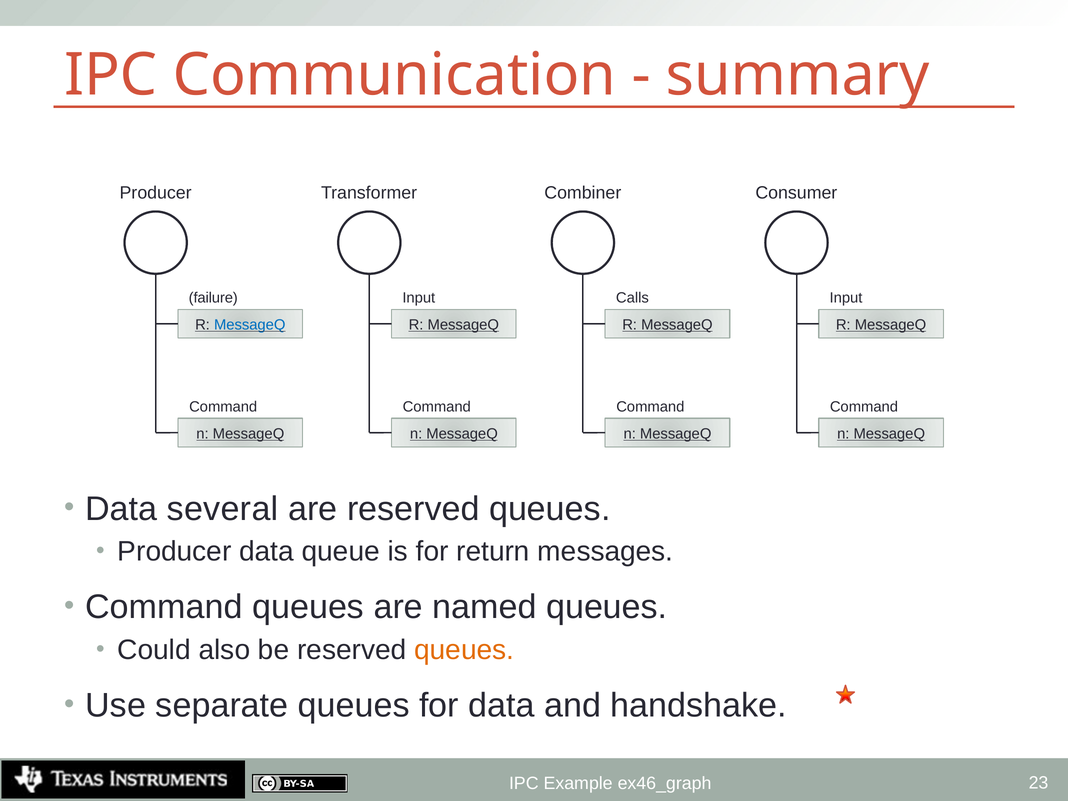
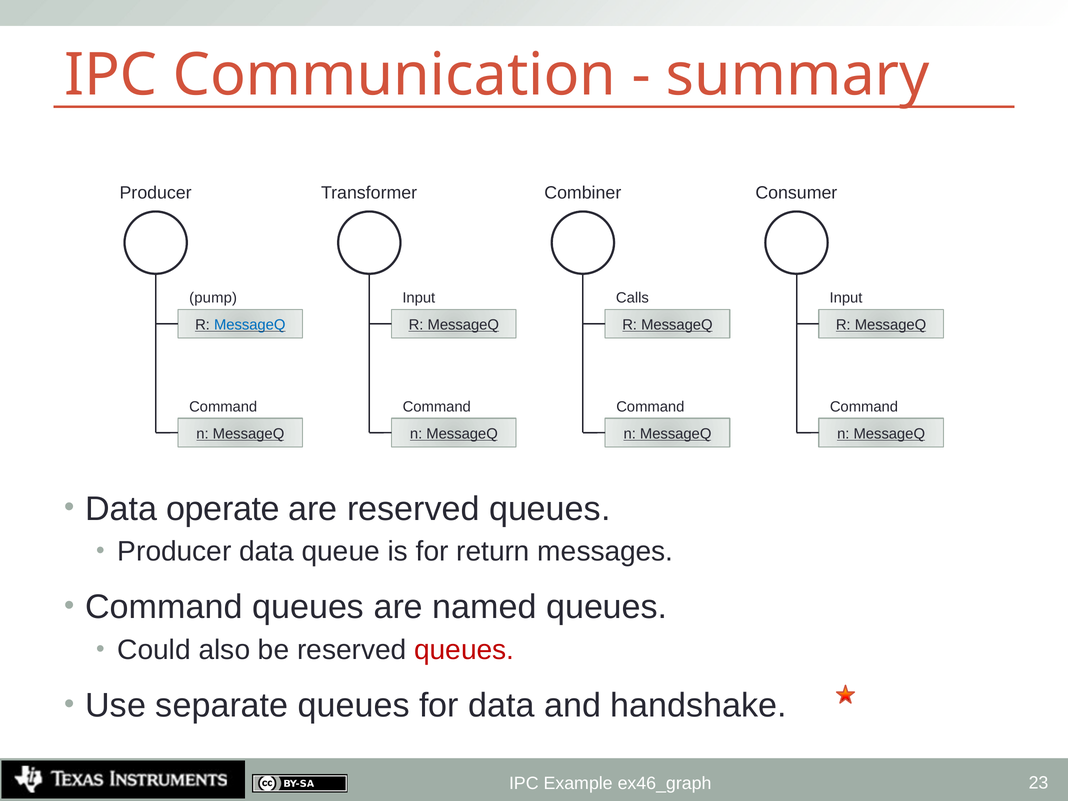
failure: failure -> pump
several: several -> operate
queues at (464, 650) colour: orange -> red
